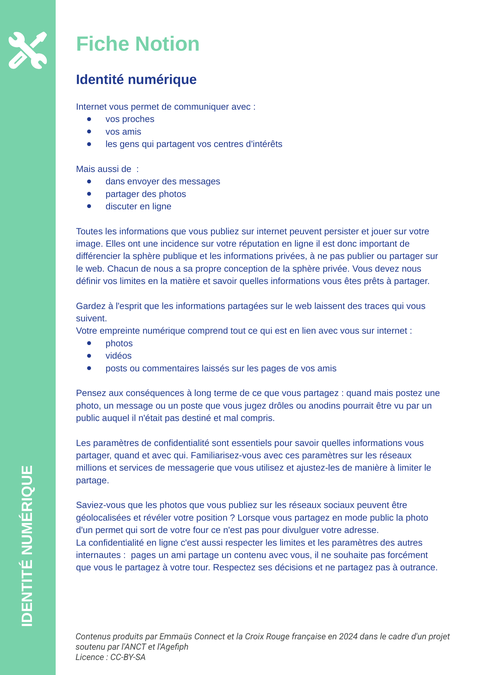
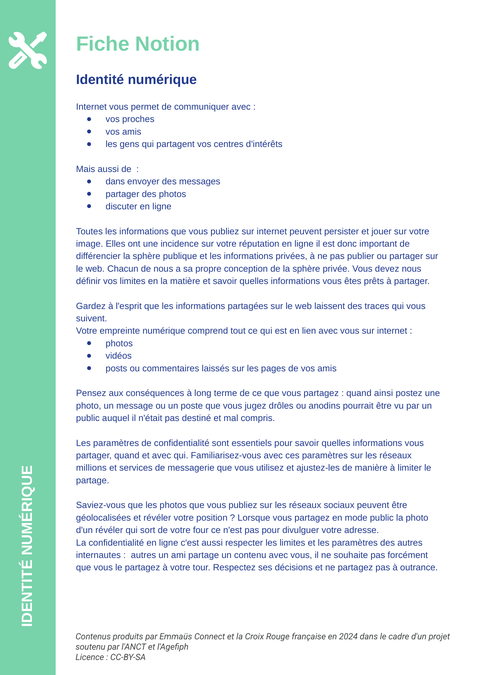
quand mais: mais -> ainsi
d'un permet: permet -> révéler
pages at (143, 555): pages -> autres
